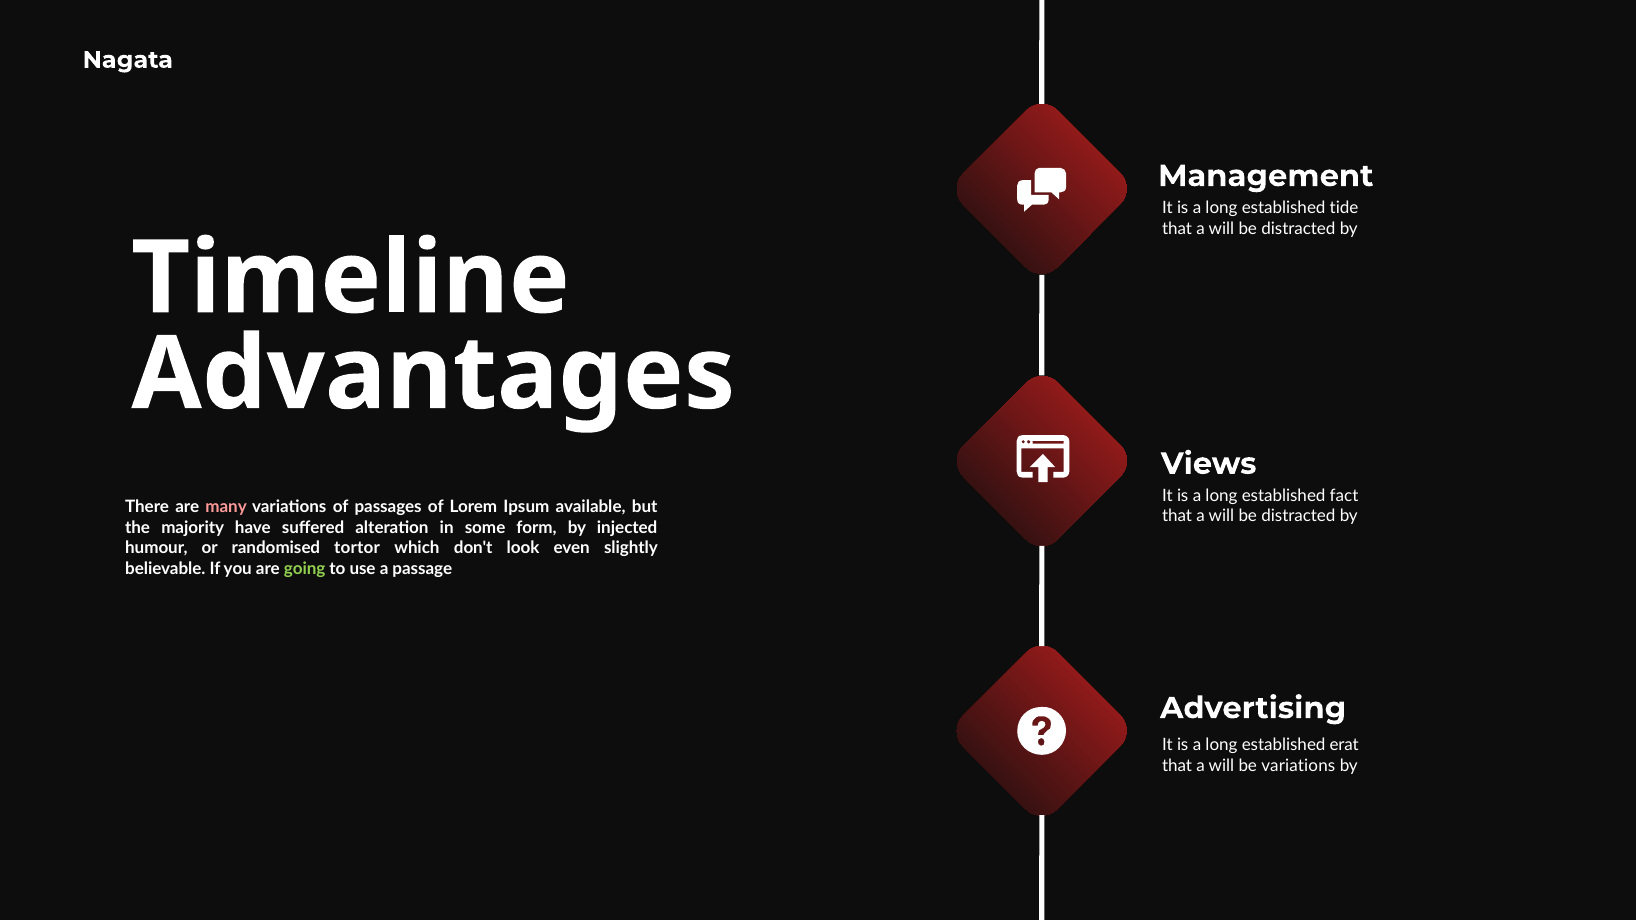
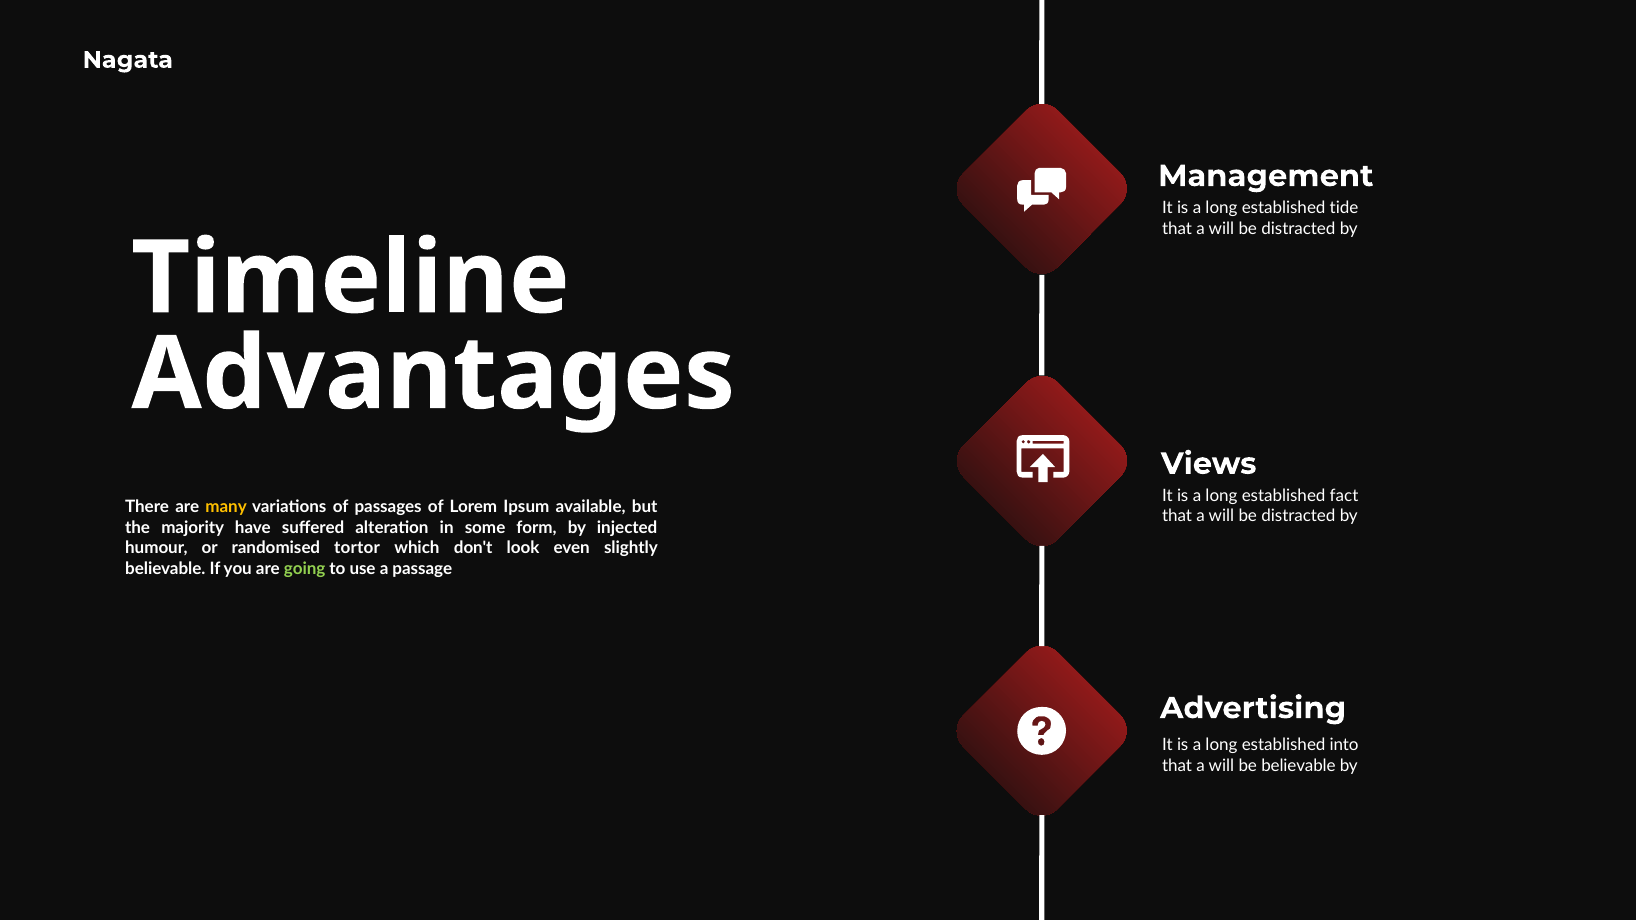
many colour: pink -> yellow
erat: erat -> into
be variations: variations -> believable
